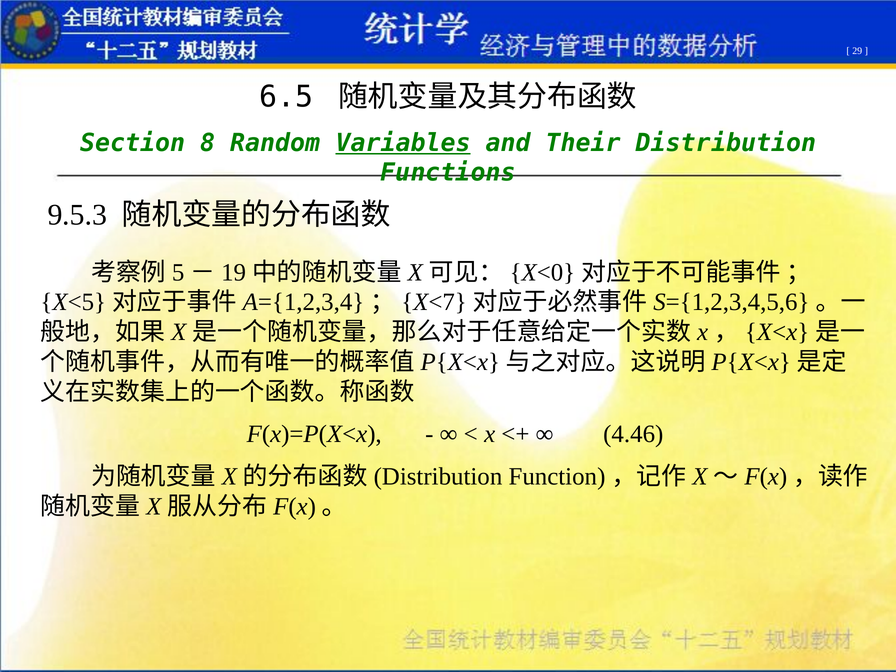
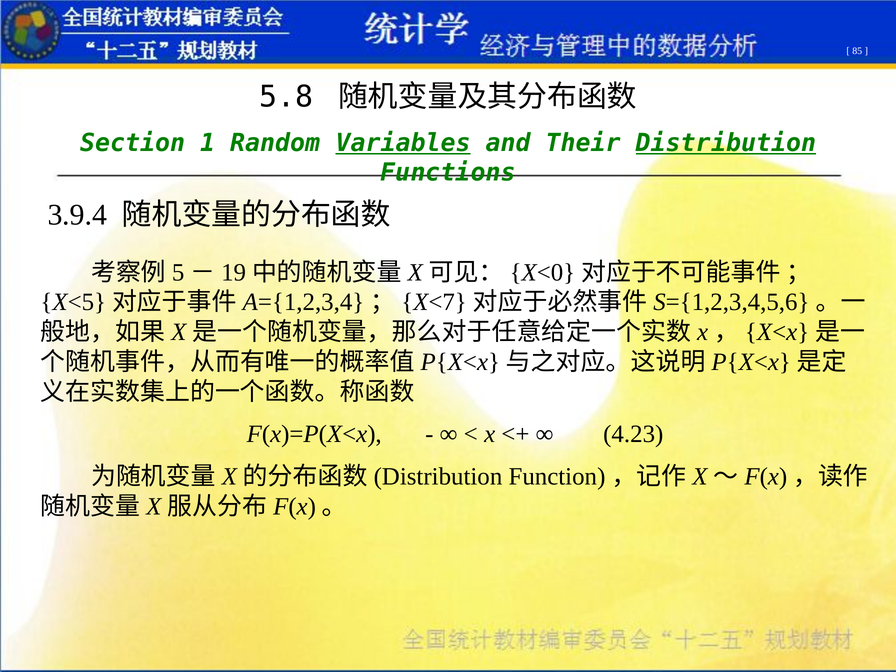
29: 29 -> 85
6.5: 6.5 -> 5.8
8: 8 -> 1
Distribution underline: none -> present
9.5.3: 9.5.3 -> 3.9.4
4.46: 4.46 -> 4.23
